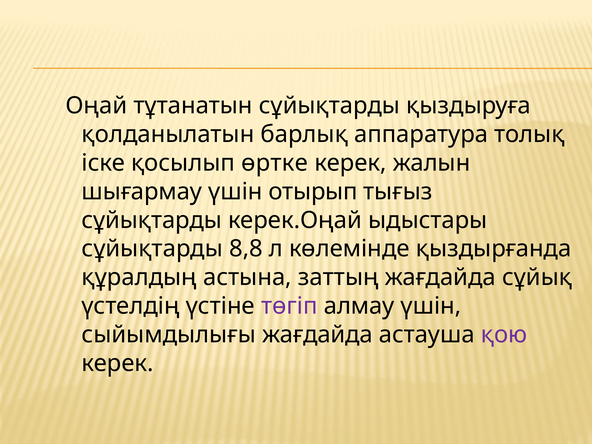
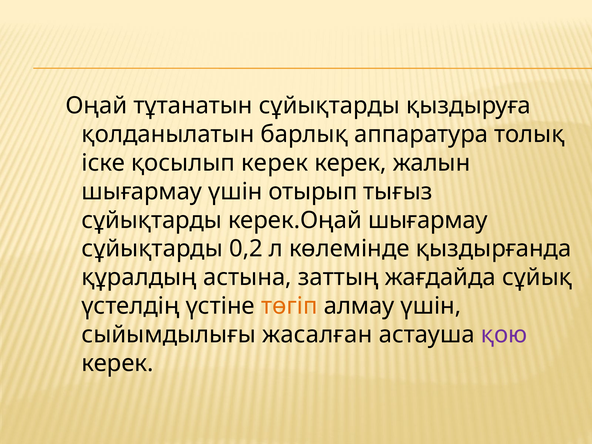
қосылып өртке: өртке -> керек
керек.Оңай ыдыстары: ыдыстары -> шығармау
8,8: 8,8 -> 0,2
төгіп colour: purple -> orange
сыйымдылығы жағдайда: жағдайда -> жасалған
